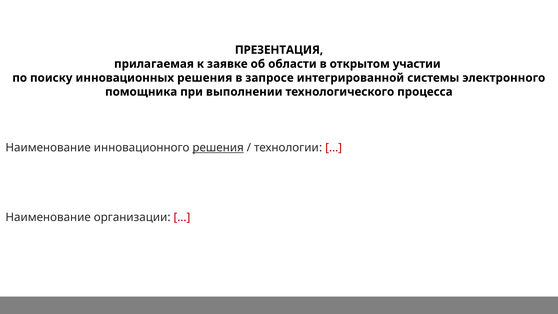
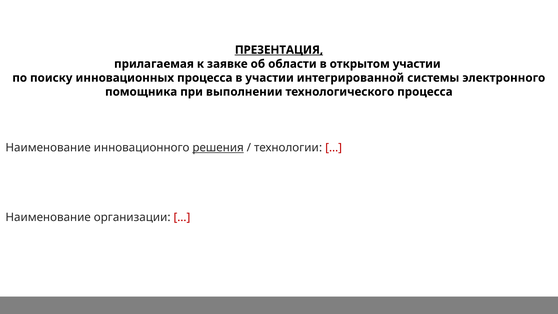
ПРЕЗЕНТАЦИЯ underline: none -> present
инновационных решения: решения -> процесса
в запросе: запросе -> участии
